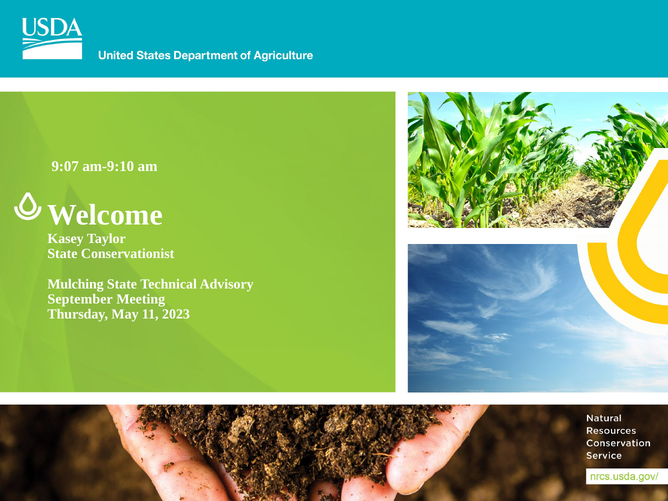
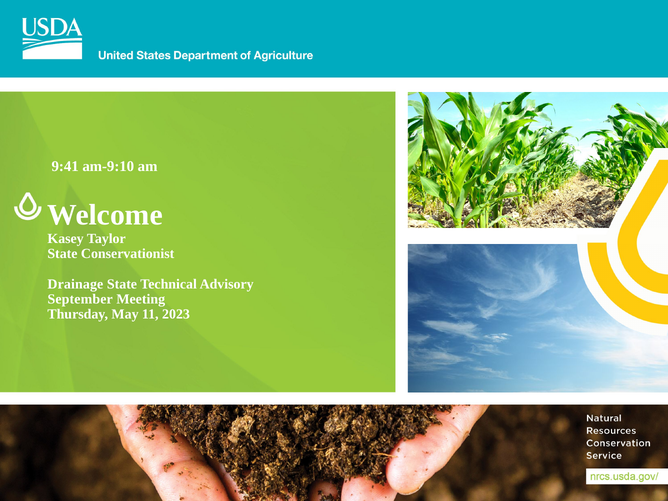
9:07: 9:07 -> 9:41
Mulching: Mulching -> Drainage
